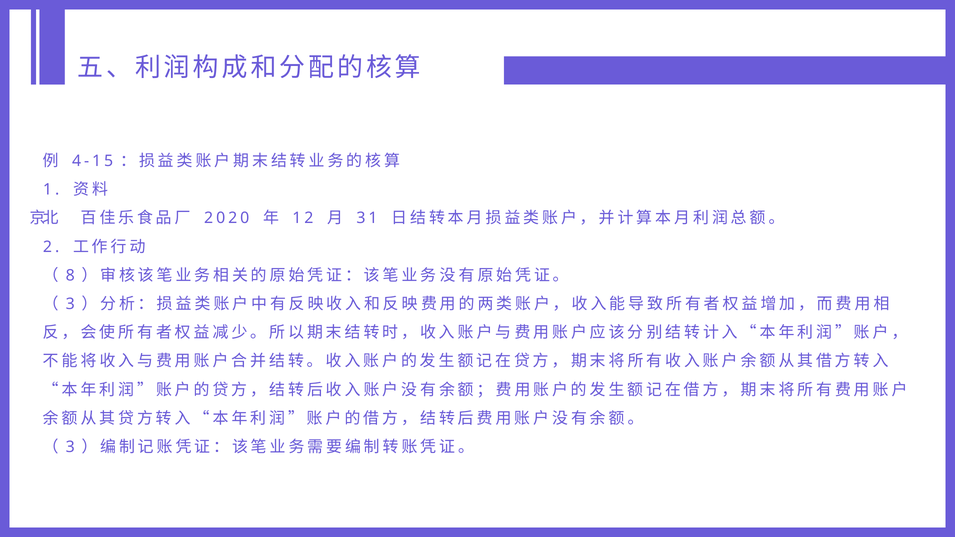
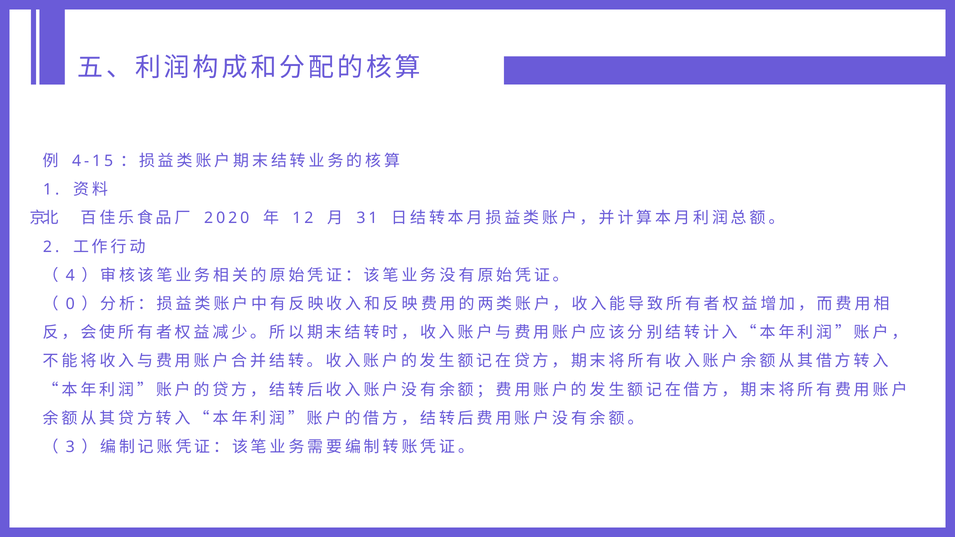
8: 8 -> 4
3 at (70, 304): 3 -> 0
